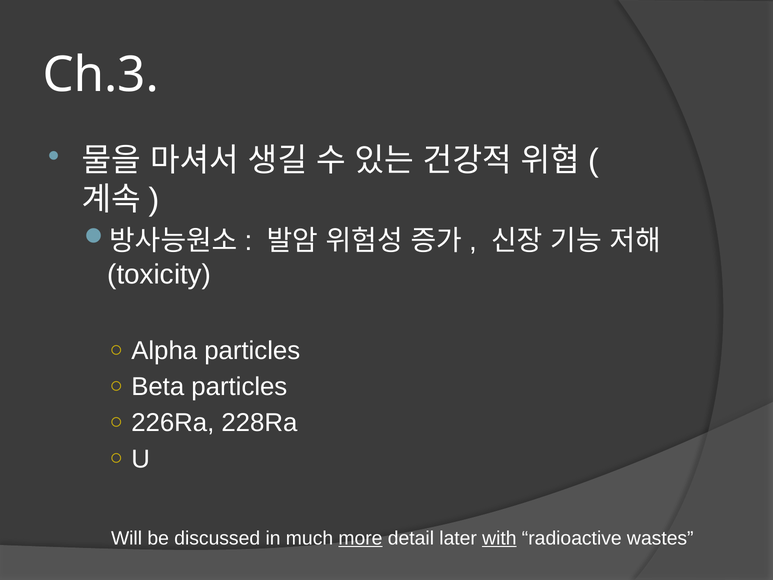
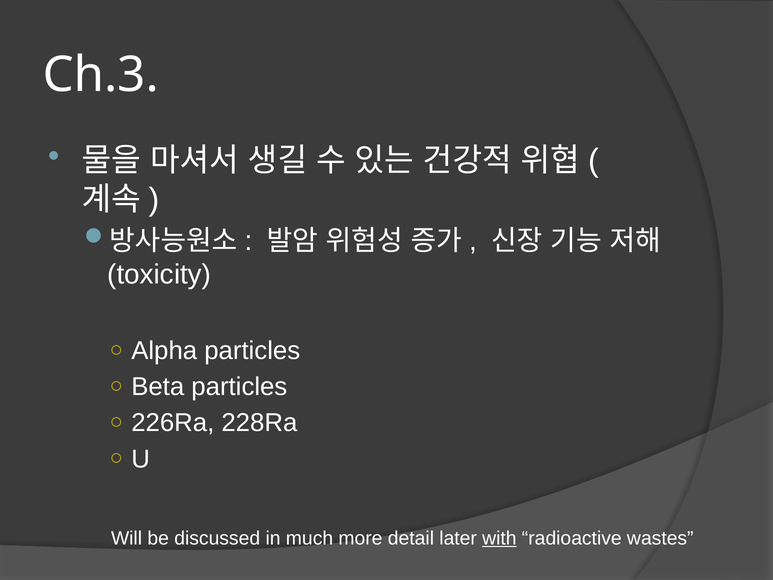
more underline: present -> none
